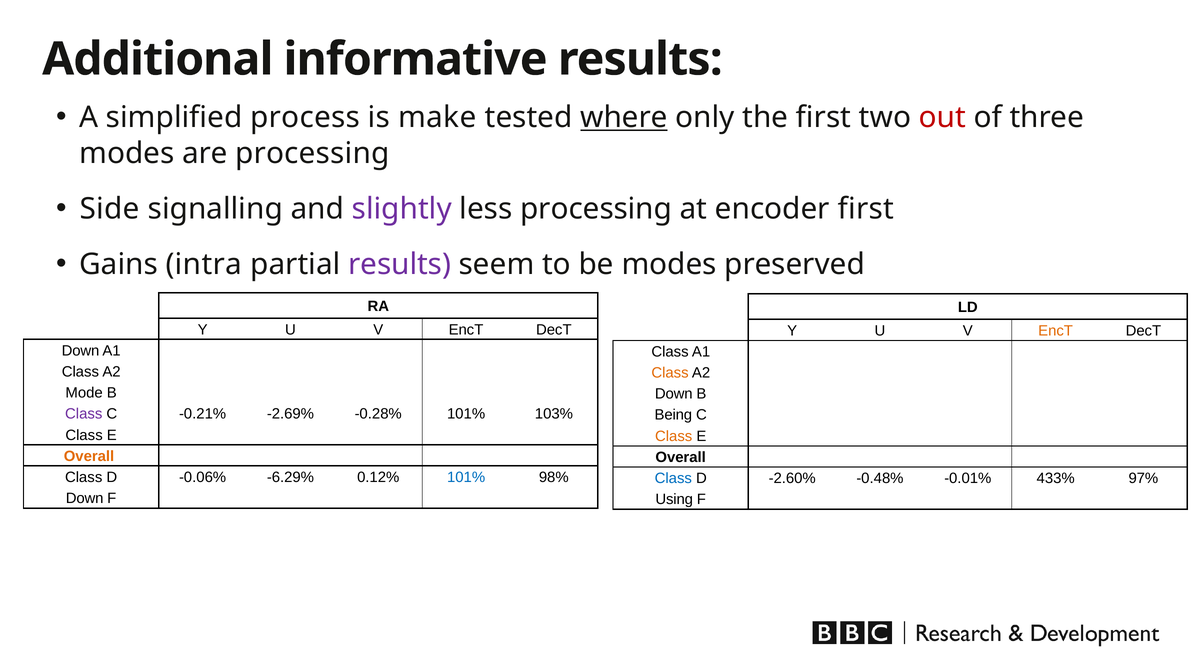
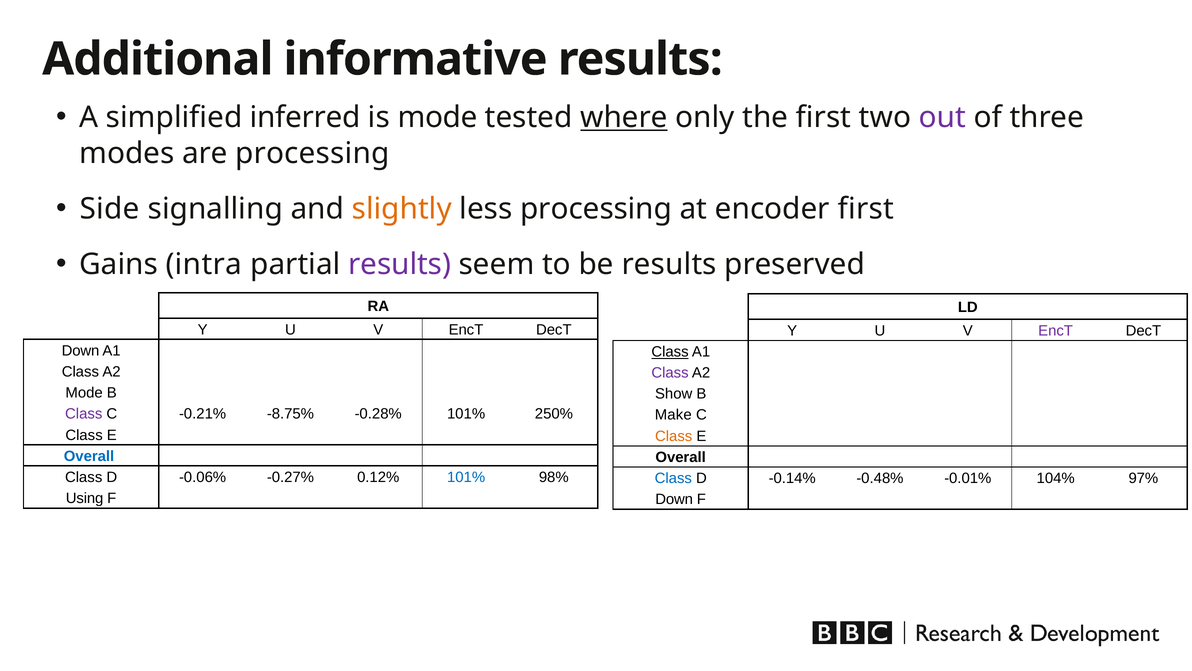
process: process -> inferred
is make: make -> mode
out colour: red -> purple
slightly colour: purple -> orange
be modes: modes -> results
EncT at (1056, 331) colour: orange -> purple
Class at (670, 352) underline: none -> present
Class at (670, 373) colour: orange -> purple
Down at (674, 394): Down -> Show
-2.69%: -2.69% -> -8.75%
103%: 103% -> 250%
Being: Being -> Make
Overall at (89, 456) colour: orange -> blue
-6.29%: -6.29% -> -0.27%
-2.60%: -2.60% -> -0.14%
433%: 433% -> 104%
Down at (85, 498): Down -> Using
Using at (674, 499): Using -> Down
